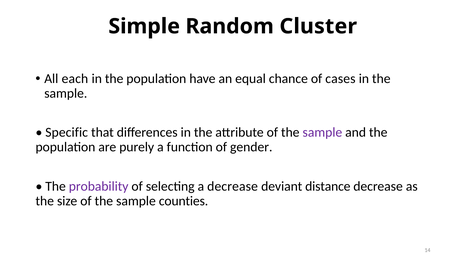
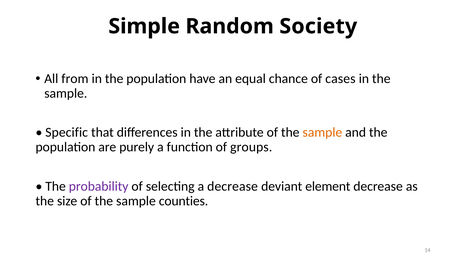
Cluster: Cluster -> Society
each: each -> from
sample at (322, 133) colour: purple -> orange
gender: gender -> groups
distance: distance -> element
